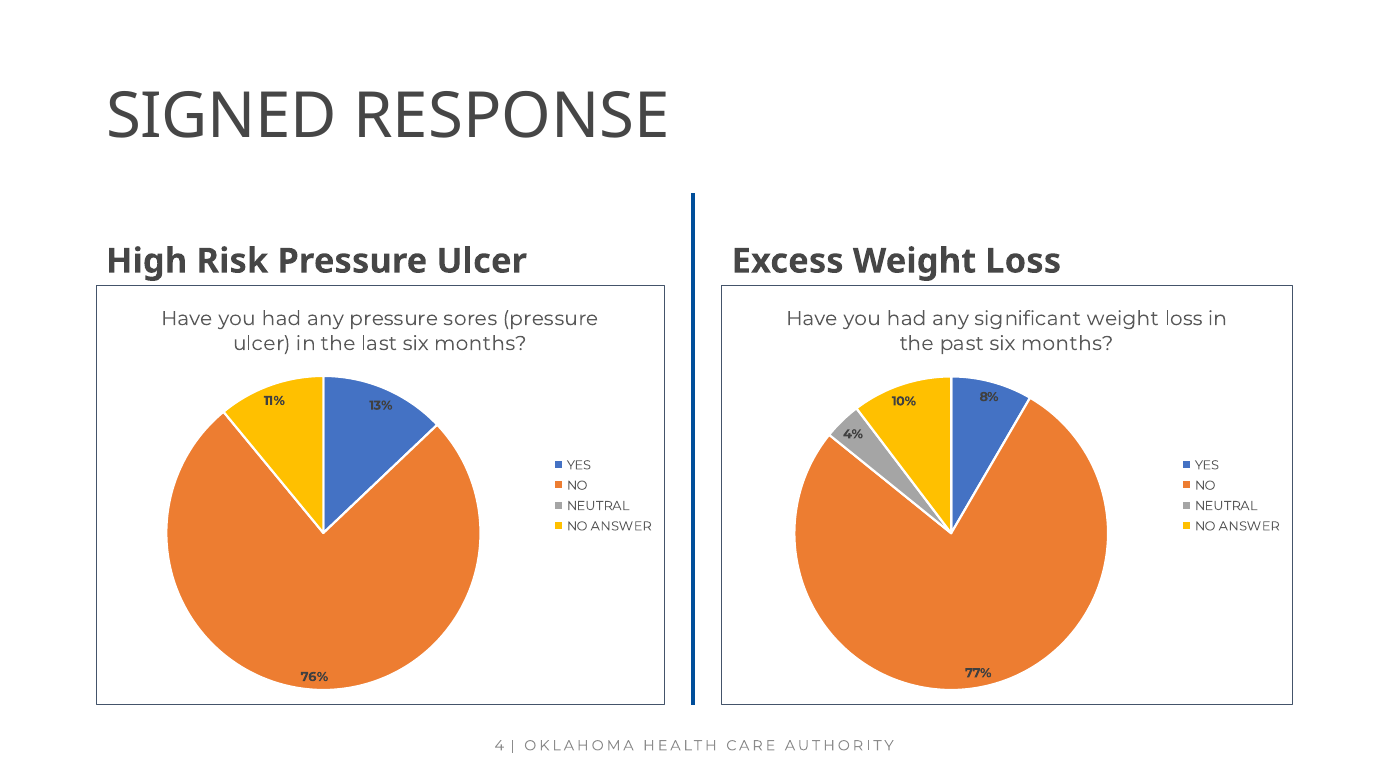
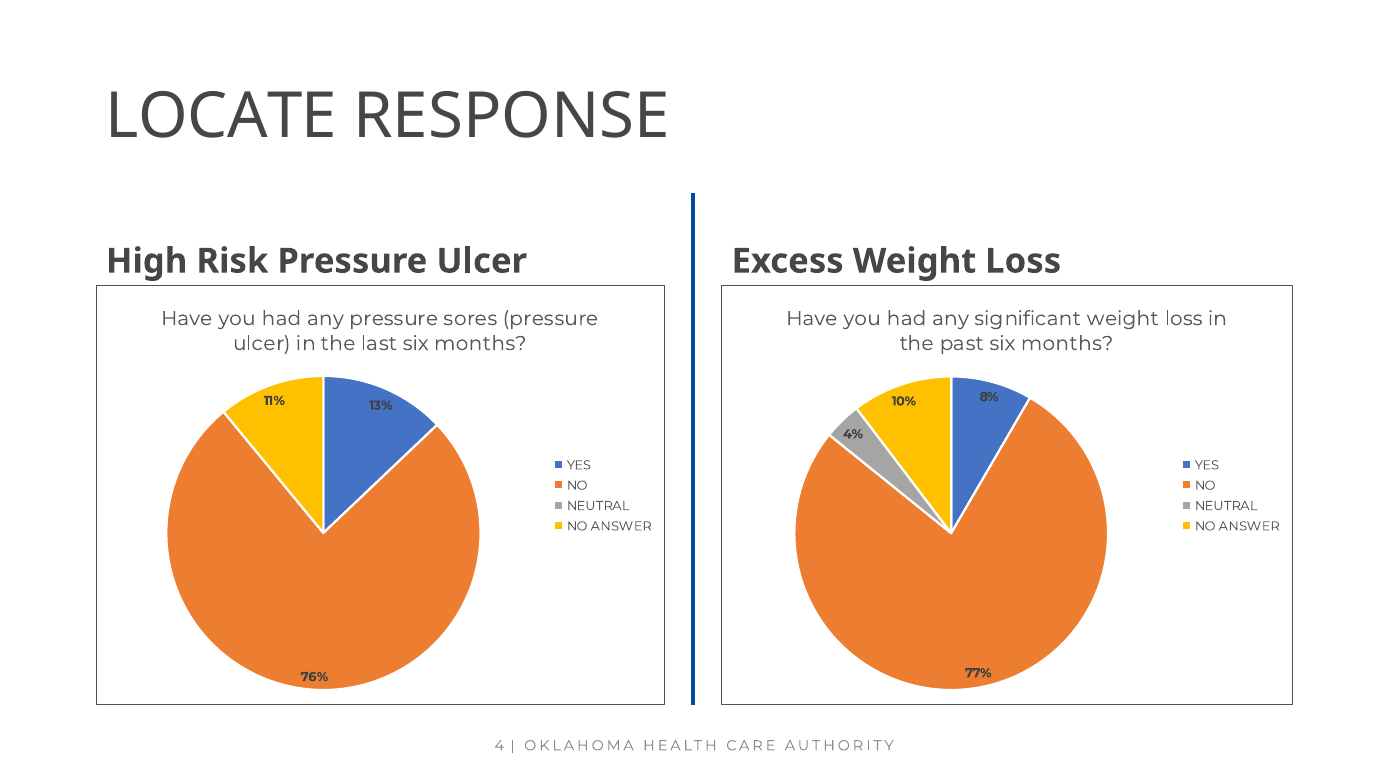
SIGNED: SIGNED -> LOCATE
